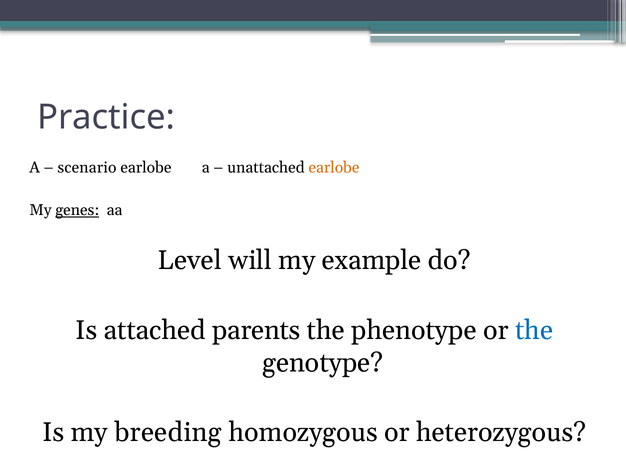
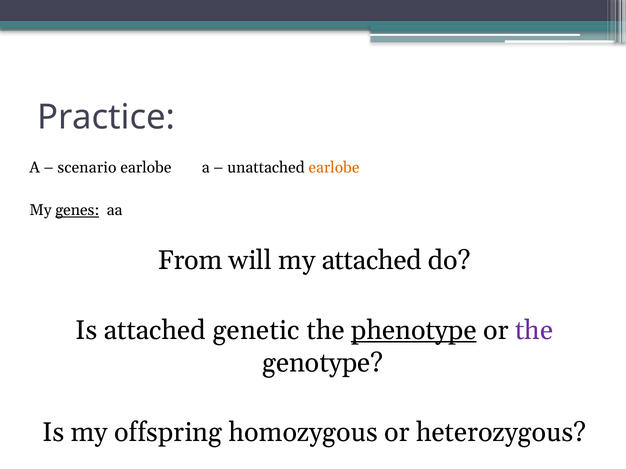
Level: Level -> From
my example: example -> attached
parents: parents -> genetic
phenotype underline: none -> present
the at (534, 331) colour: blue -> purple
breeding: breeding -> offspring
